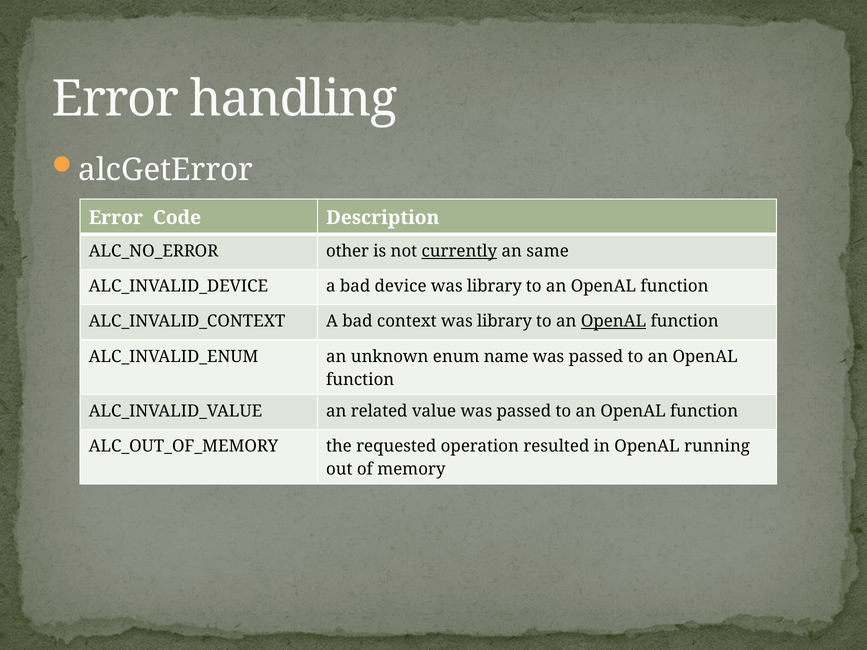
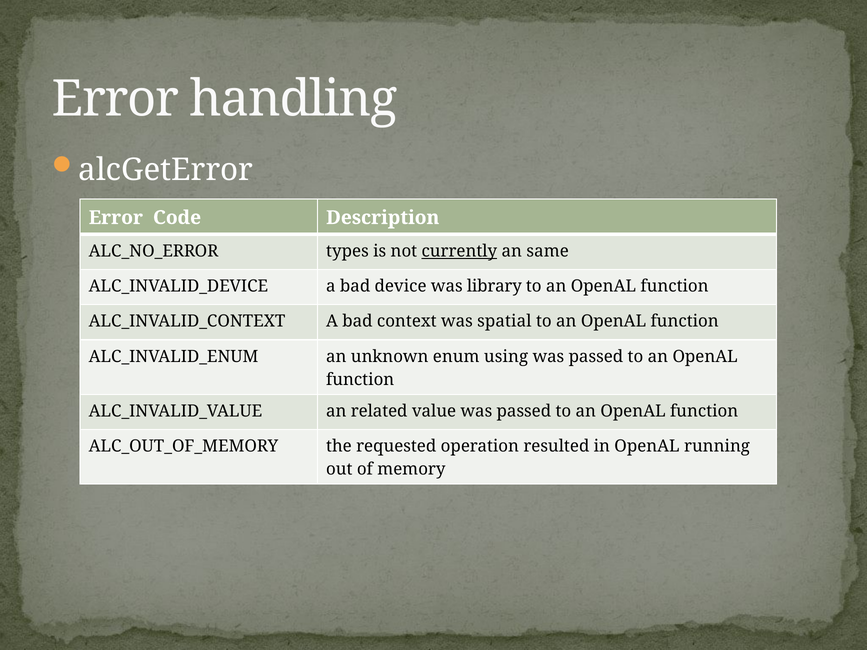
other: other -> types
context was library: library -> spatial
OpenAL at (614, 322) underline: present -> none
name: name -> using
